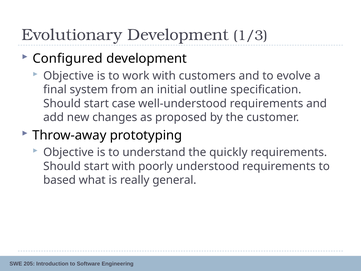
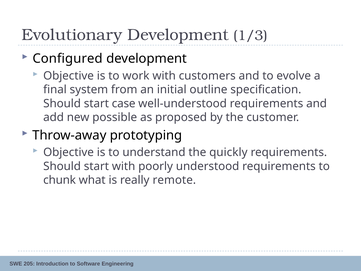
changes: changes -> possible
based: based -> chunk
general: general -> remote
